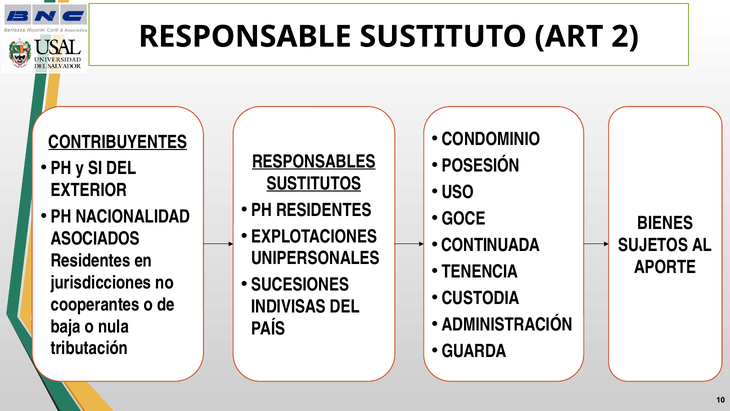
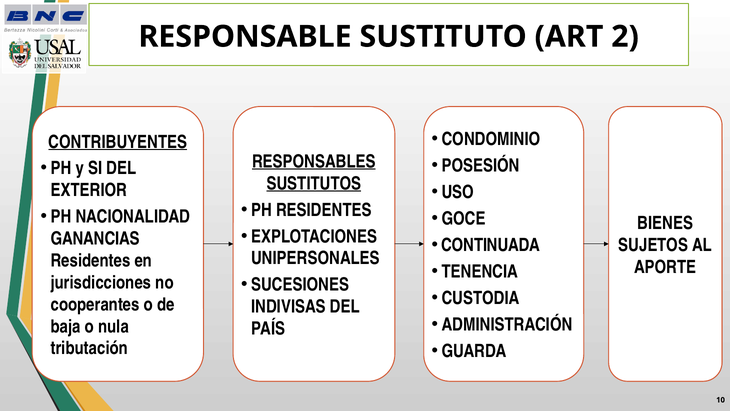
ASOCIADOS: ASOCIADOS -> GANANCIAS
